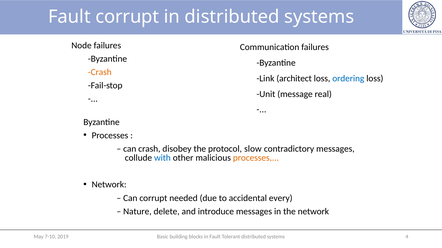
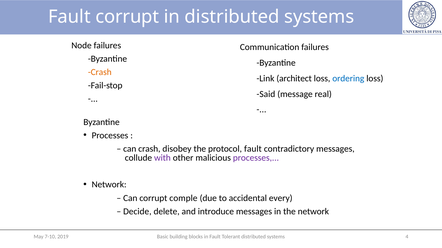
Unit: Unit -> Said
protocol slow: slow -> fault
with colour: blue -> purple
processes at (256, 158) colour: orange -> purple
needed: needed -> comple
Nature: Nature -> Decide
